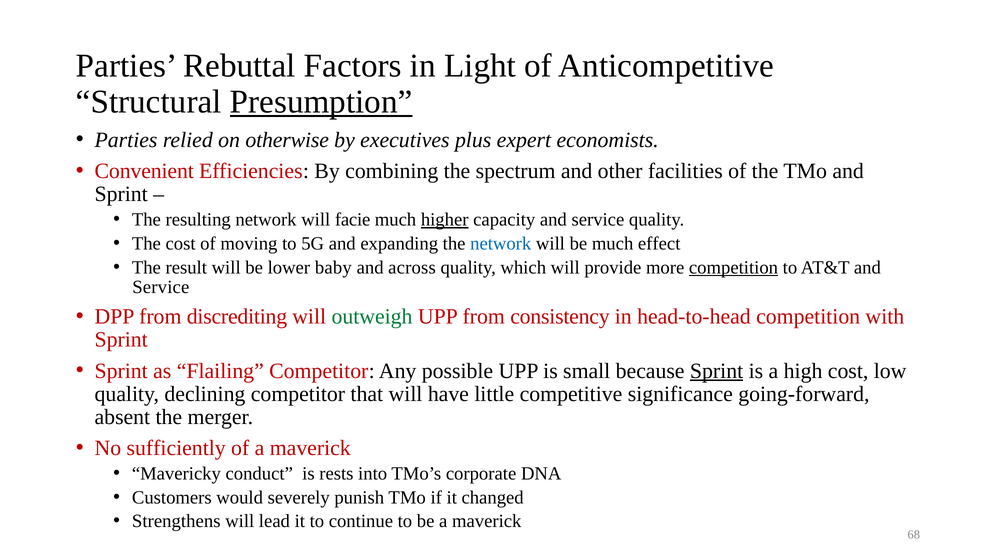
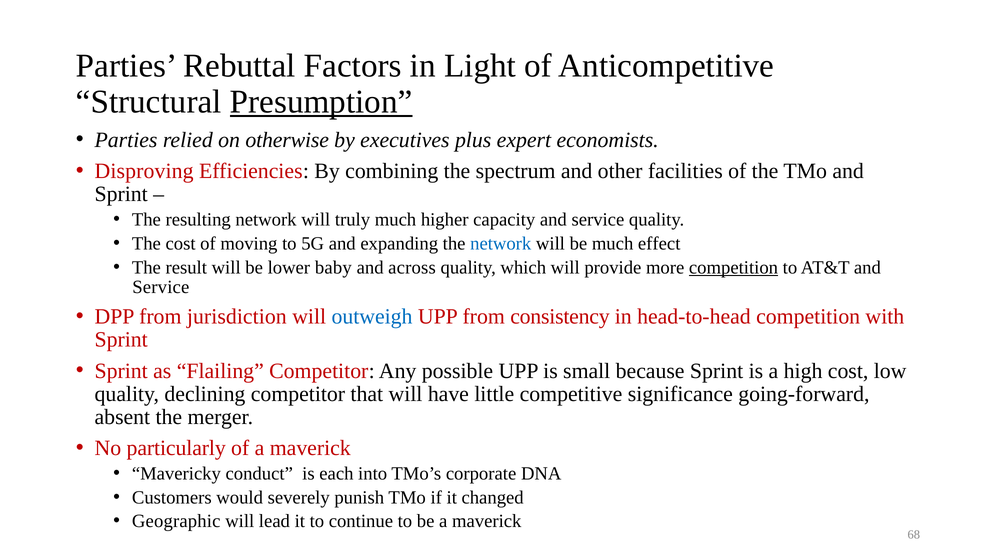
Convenient: Convenient -> Disproving
facie: facie -> truly
higher underline: present -> none
discrediting: discrediting -> jurisdiction
outweigh colour: green -> blue
Sprint at (717, 371) underline: present -> none
sufficiently: sufficiently -> particularly
rests: rests -> each
Strengthens: Strengthens -> Geographic
